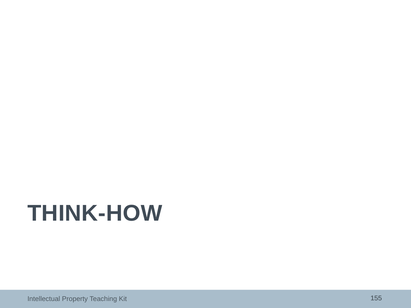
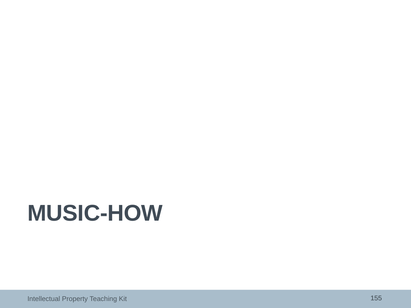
THINK-HOW: THINK-HOW -> MUSIC-HOW
